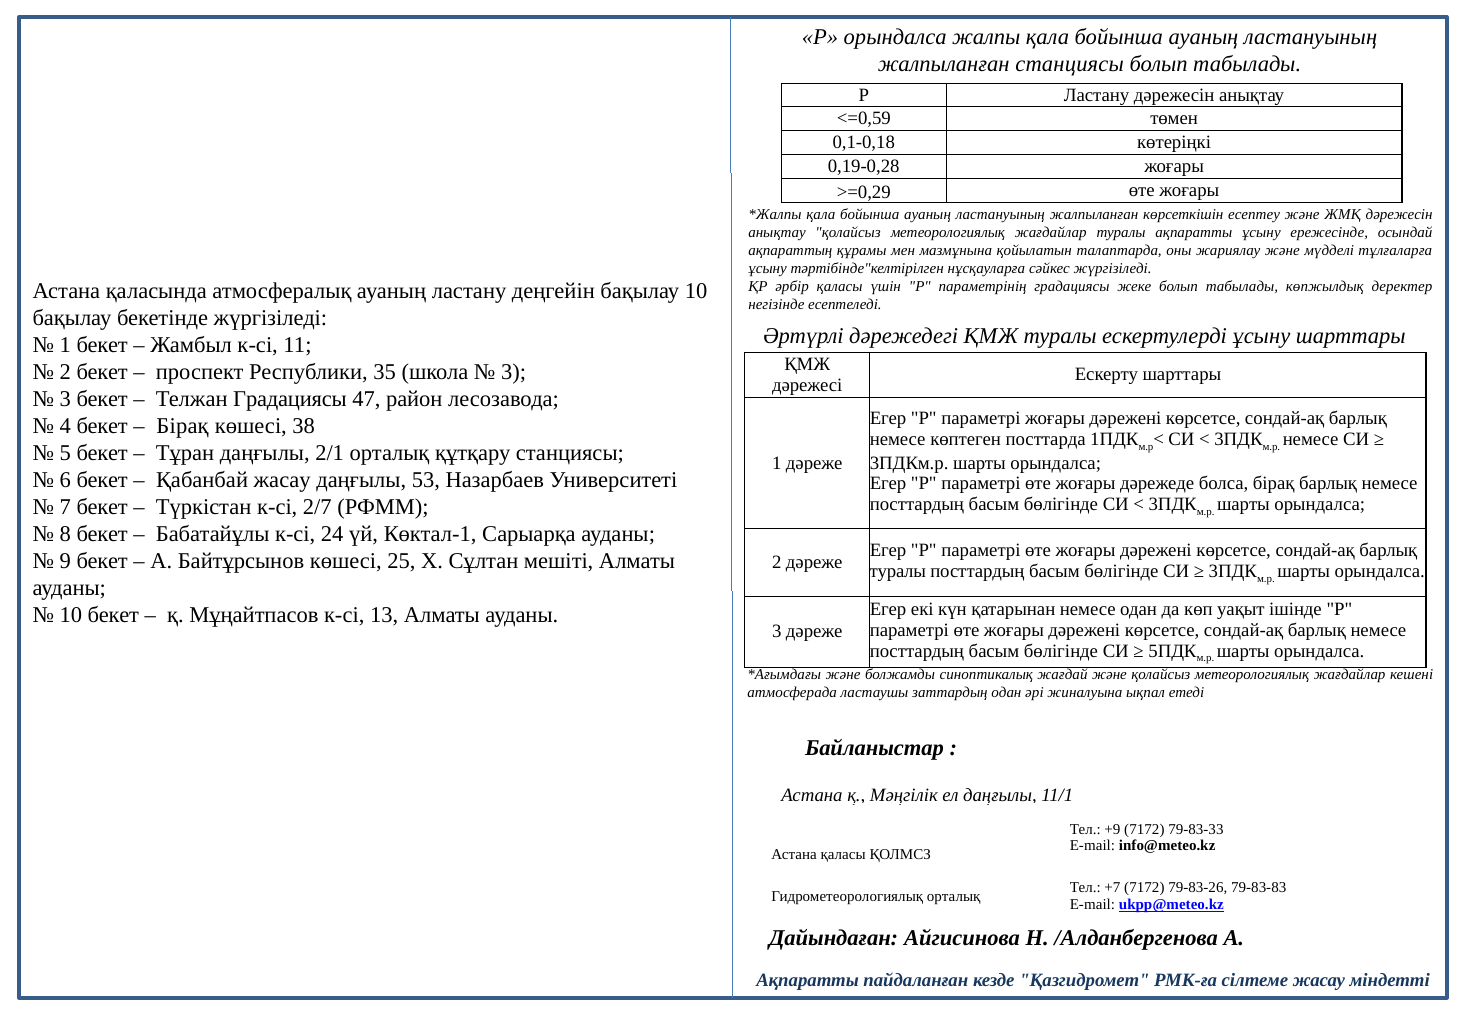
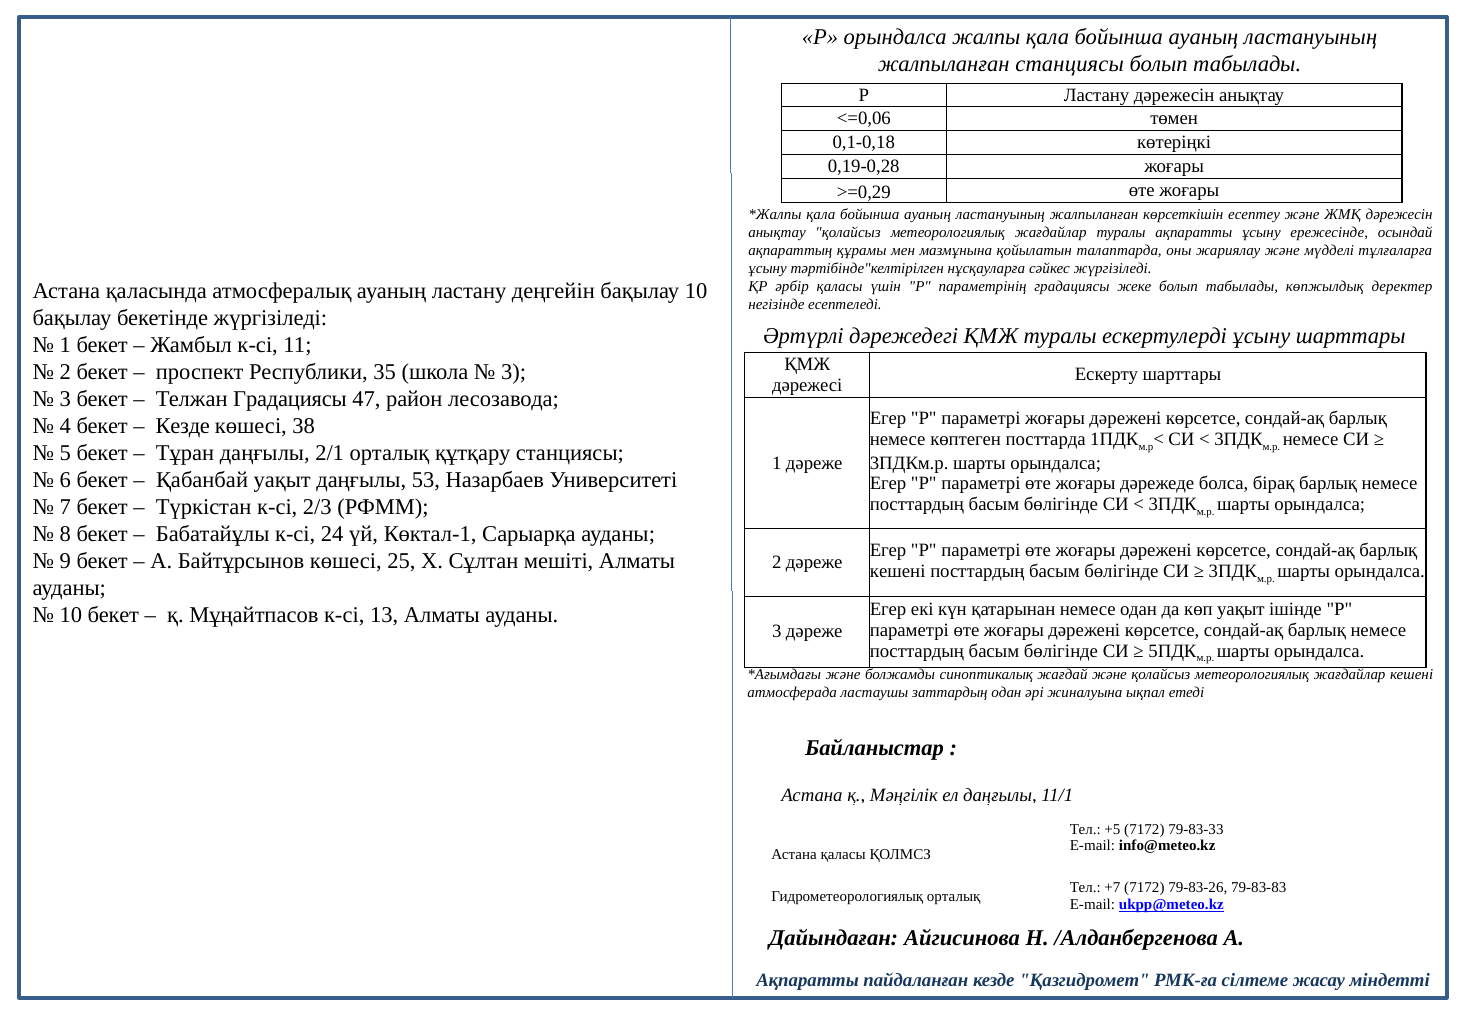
<=0,59: <=0,59 -> <=0,06
Бірақ at (183, 426): Бірақ -> Кезде
Қабанбай жасау: жасау -> уақыт
2/7: 2/7 -> 2/3
туралы at (898, 571): туралы -> кешені
+9: +9 -> +5
